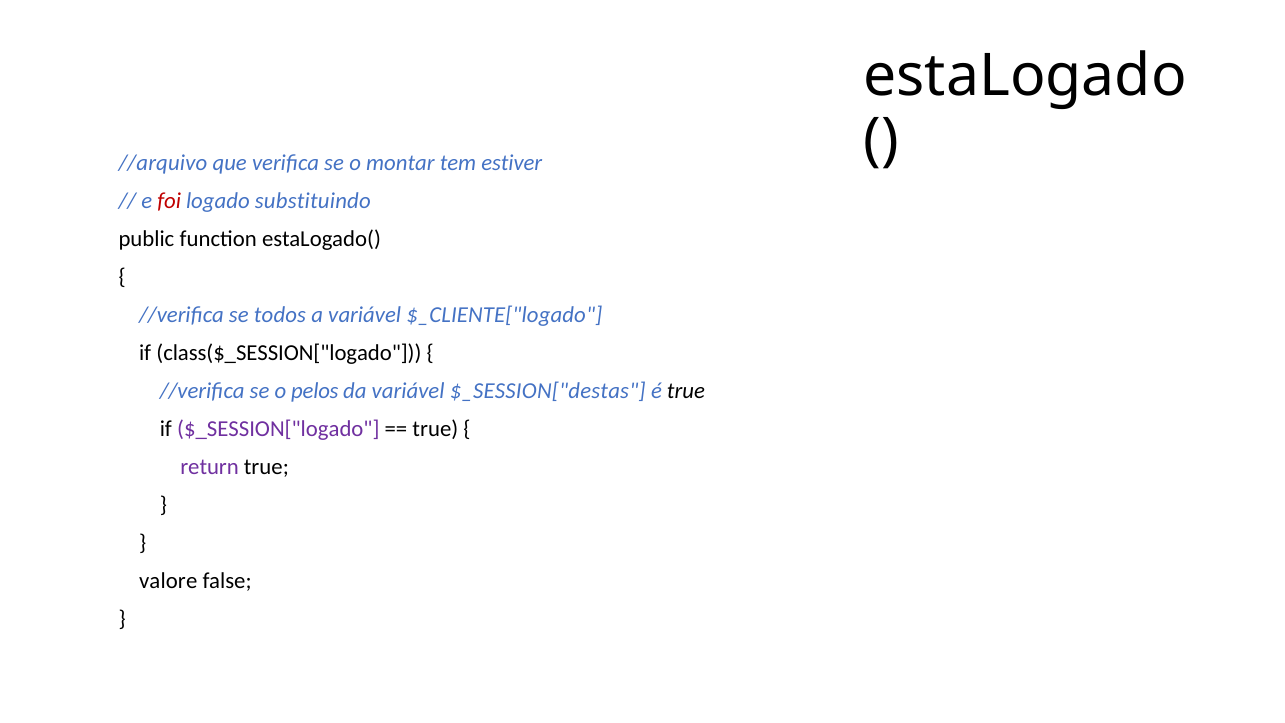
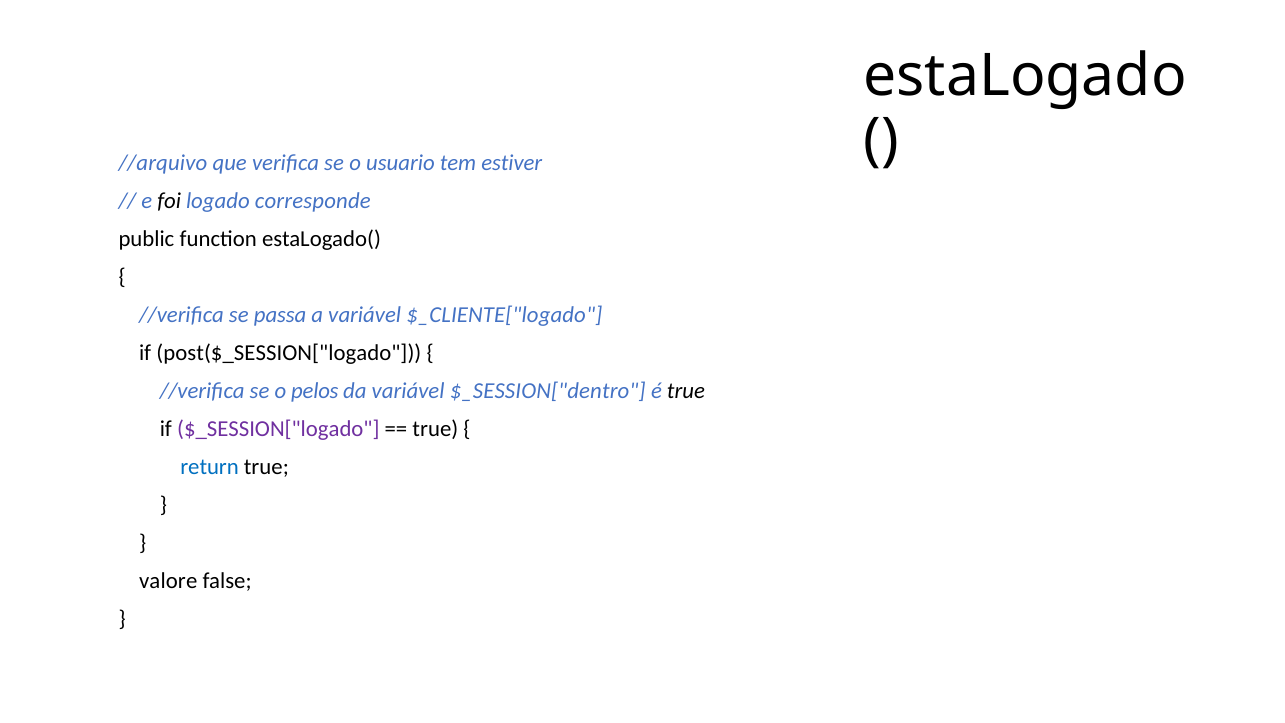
montar: montar -> usuario
foi colour: red -> black
substituindo: substituindo -> corresponde
todos: todos -> passa
class($_SESSION["logado: class($_SESSION["logado -> post($_SESSION["logado
$_SESSION["destas: $_SESSION["destas -> $_SESSION["dentro
return colour: purple -> blue
